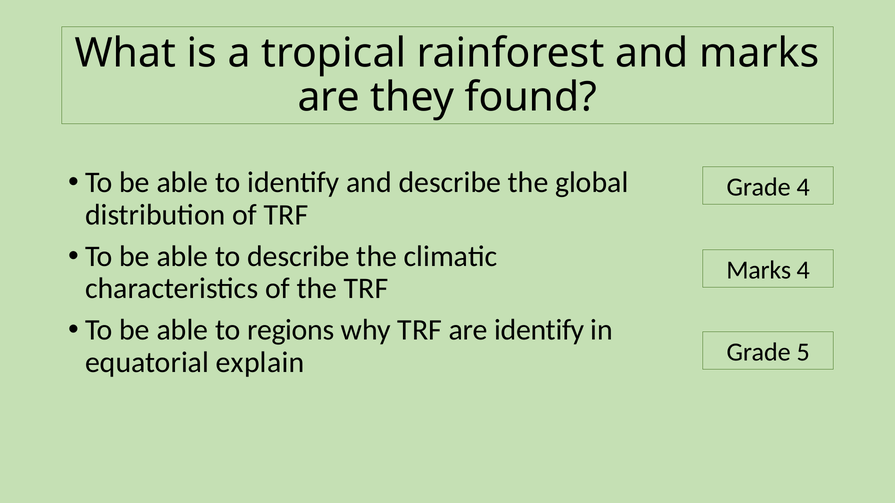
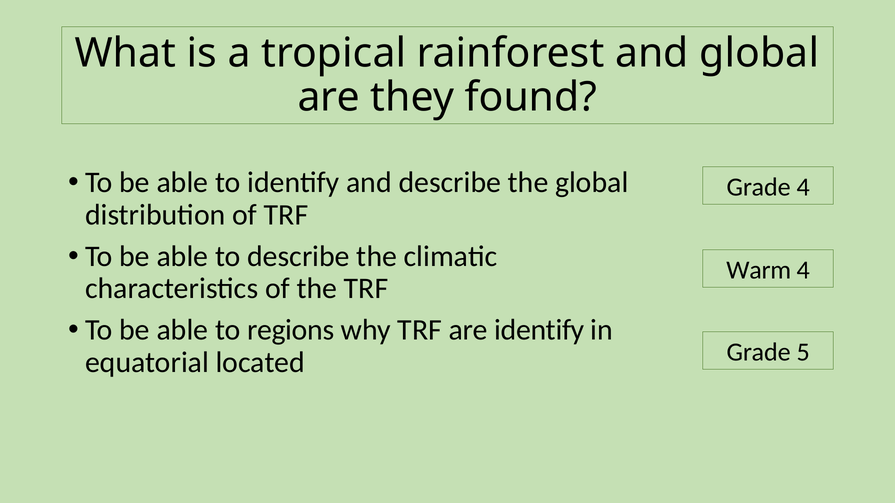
and marks: marks -> global
Marks at (759, 271): Marks -> Warm
explain: explain -> located
